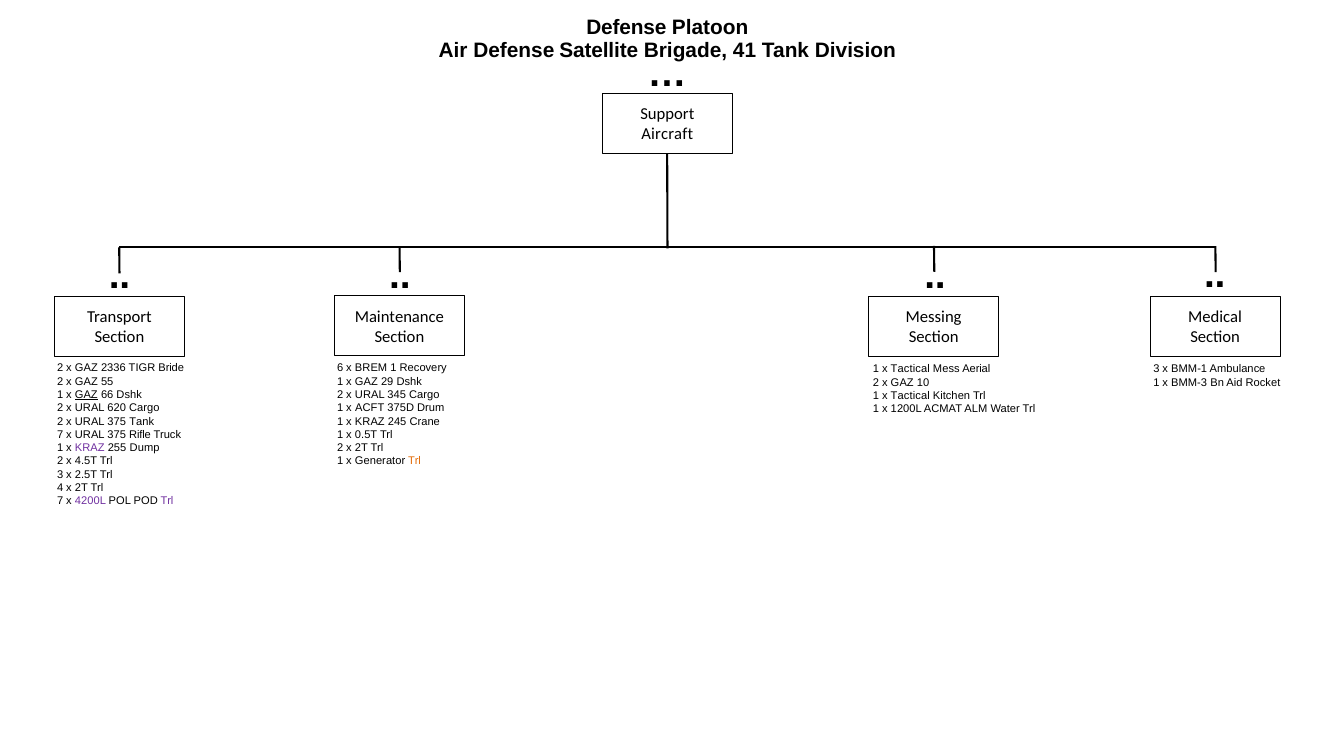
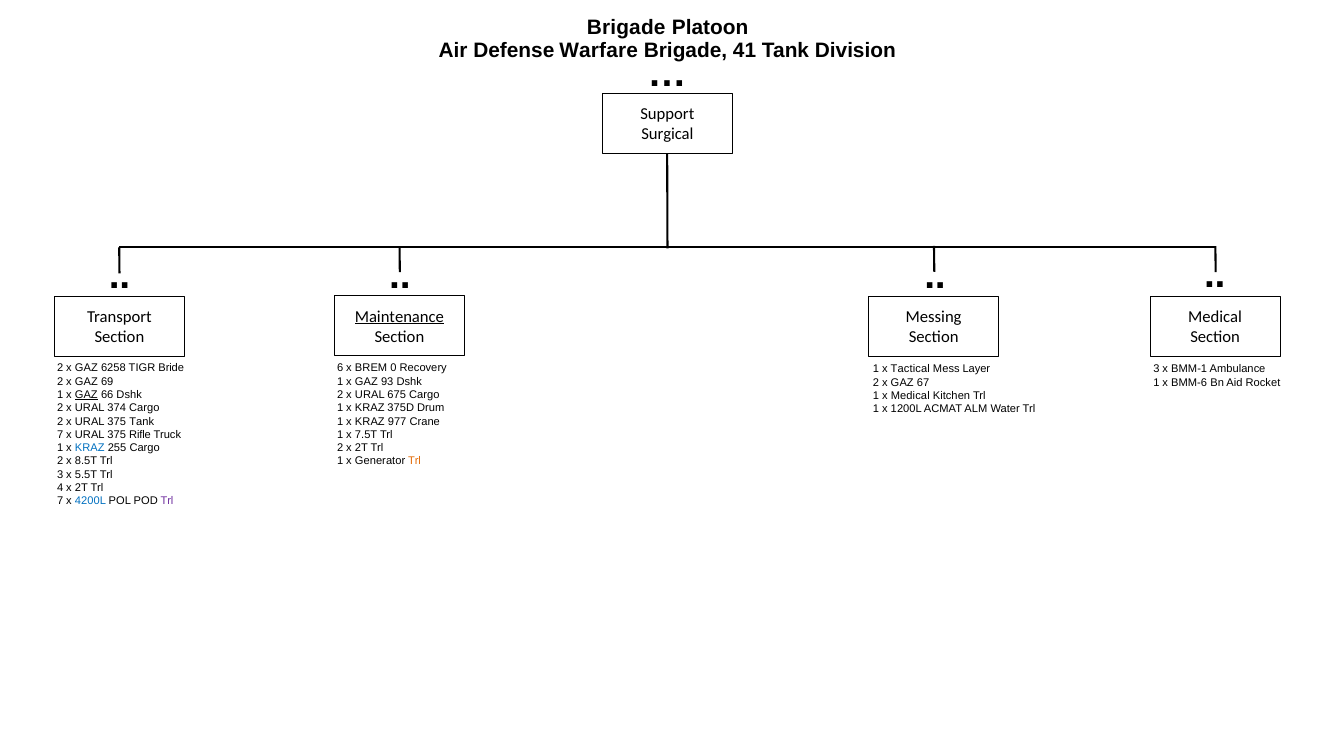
Defense at (626, 28): Defense -> Brigade
Satellite: Satellite -> Warfare
Aircraft: Aircraft -> Surgical
Maintenance underline: none -> present
2336: 2336 -> 6258
BREM 1: 1 -> 0
Aerial: Aerial -> Layer
55: 55 -> 69
29: 29 -> 93
10: 10 -> 67
BMM-3: BMM-3 -> BMM-6
345: 345 -> 675
Tactical at (910, 396): Tactical -> Medical
620: 620 -> 374
ACFT at (370, 408): ACFT -> KRAZ
245: 245 -> 977
0.5T: 0.5T -> 7.5T
KRAZ at (90, 448) colour: purple -> blue
255 Dump: Dump -> Cargo
4.5T: 4.5T -> 8.5T
2.5T: 2.5T -> 5.5T
4200L colour: purple -> blue
